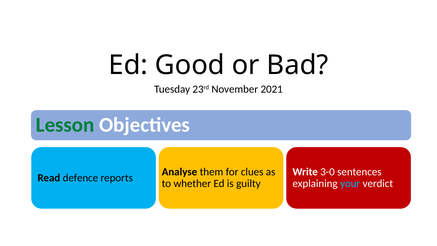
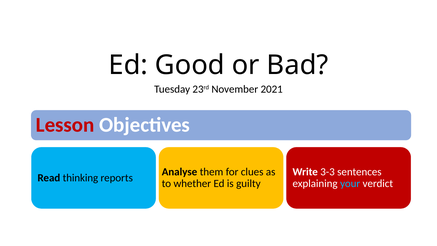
Lesson colour: green -> red
3-0: 3-0 -> 3-3
defence: defence -> thinking
